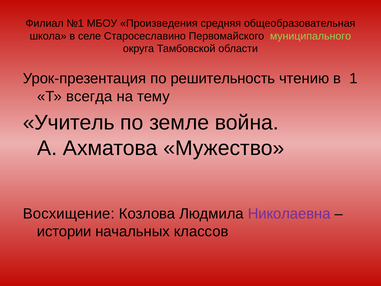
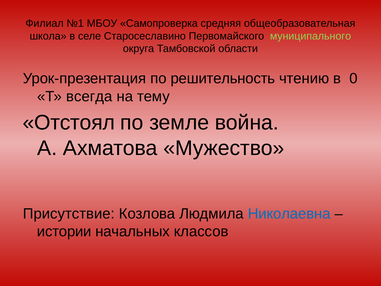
Произведения: Произведения -> Самопроверка
1: 1 -> 0
Учитель: Учитель -> Отстоял
Восхищение: Восхищение -> Присутствие
Николаевна colour: purple -> blue
